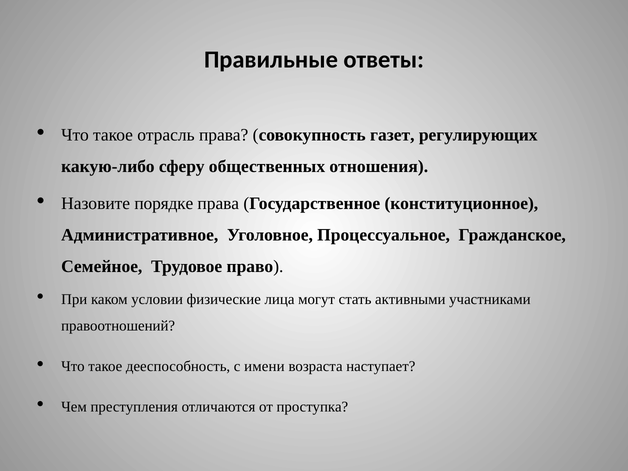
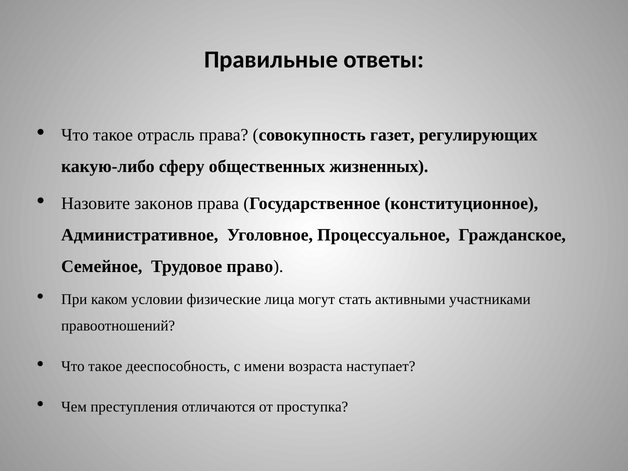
отношения: отношения -> жизненных
порядке: порядке -> законов
